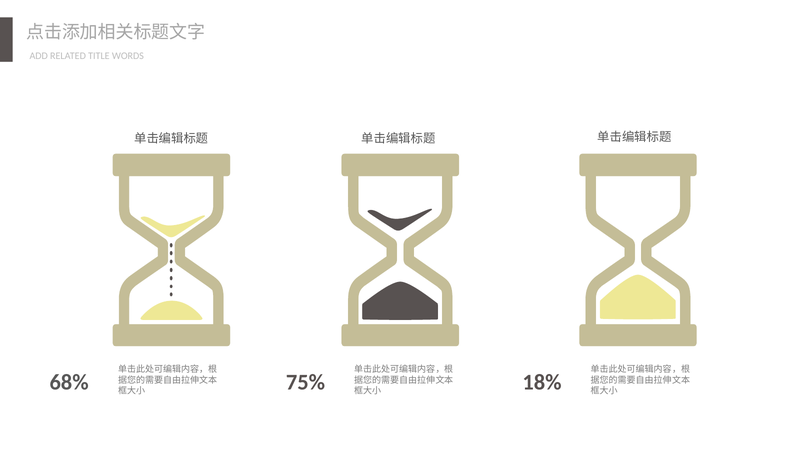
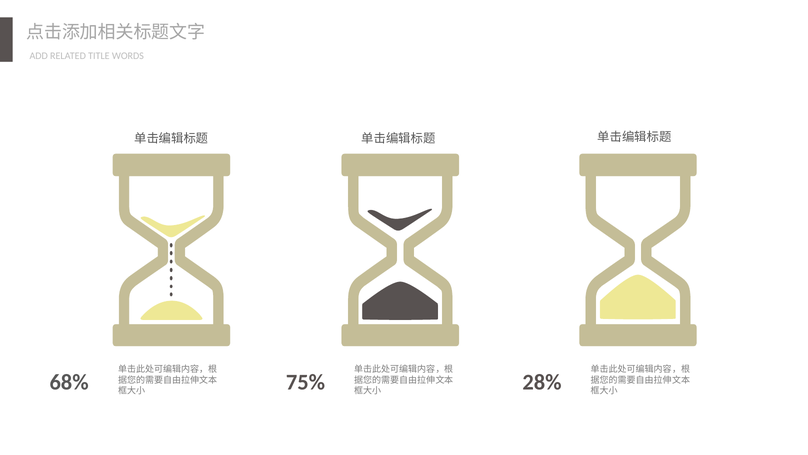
18%: 18% -> 28%
